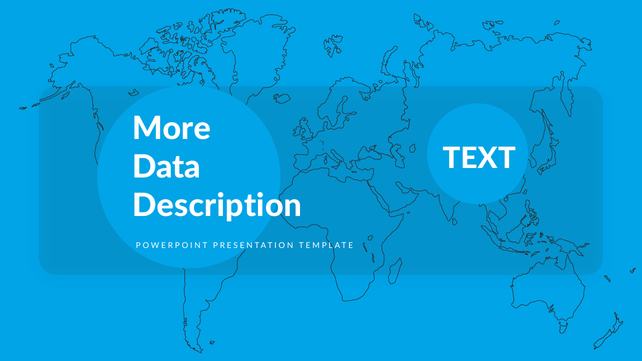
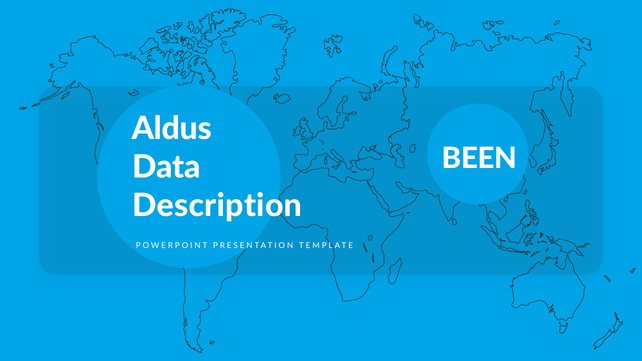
More: More -> Aldus
TEXT: TEXT -> BEEN
